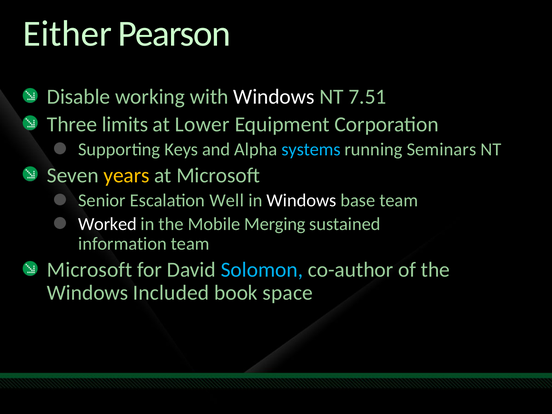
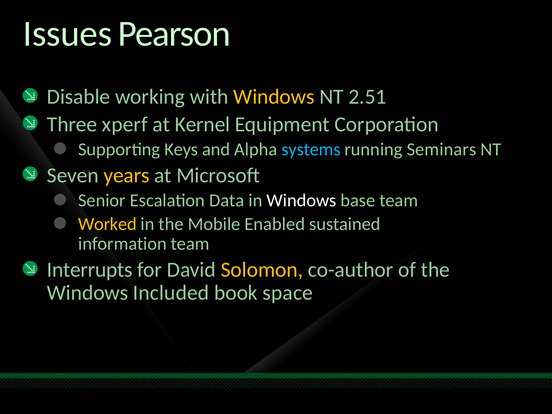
Either: Either -> Issues
Windows at (274, 97) colour: white -> yellow
7.51: 7.51 -> 2.51
limits: limits -> xperf
Lower: Lower -> Kernel
Well: Well -> Data
Worked colour: white -> yellow
Merging: Merging -> Enabled
Microsoft at (90, 270): Microsoft -> Interrupts
Solomon colour: light blue -> yellow
